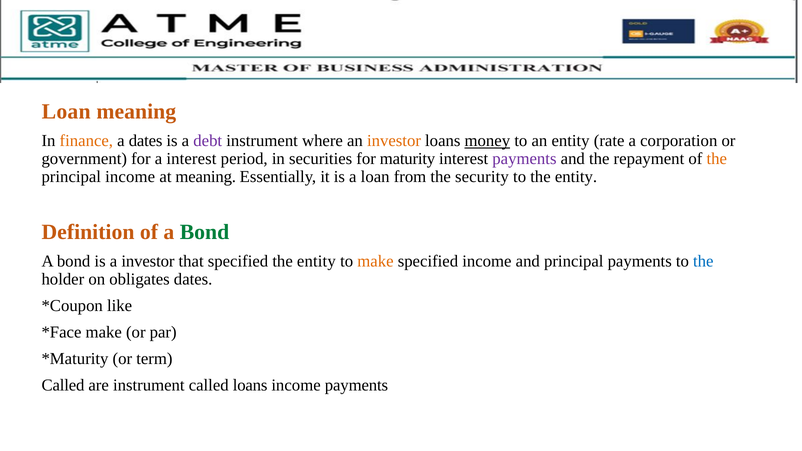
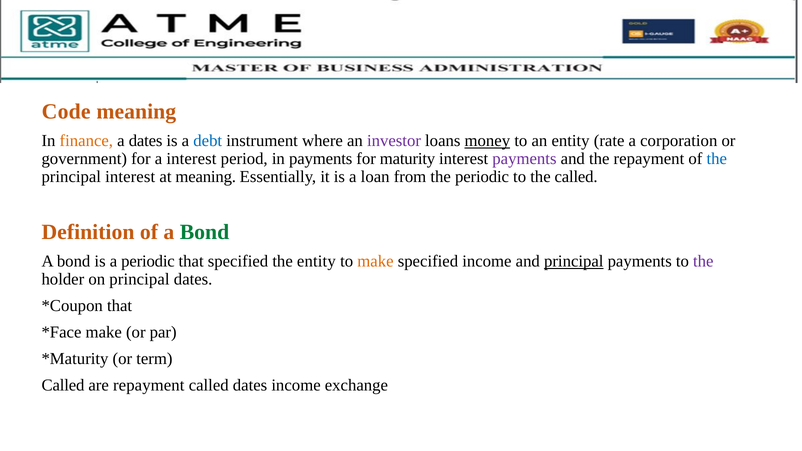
Loan at (66, 112): Loan -> Code
debt colour: purple -> blue
investor at (394, 141) colour: orange -> purple
in securities: securities -> payments
the at (717, 159) colour: orange -> blue
principal income: income -> interest
the security: security -> periodic
to the entity: entity -> called
a investor: investor -> periodic
principal at (574, 262) underline: none -> present
the at (703, 262) colour: blue -> purple
on obligates: obligates -> principal
like at (120, 306): like -> that
are instrument: instrument -> repayment
called loans: loans -> dates
income payments: payments -> exchange
